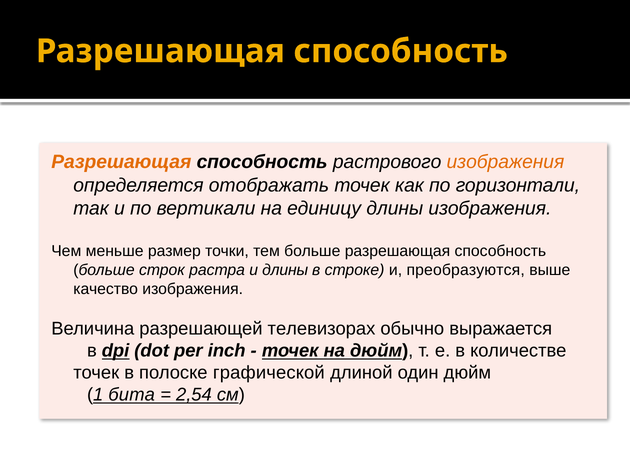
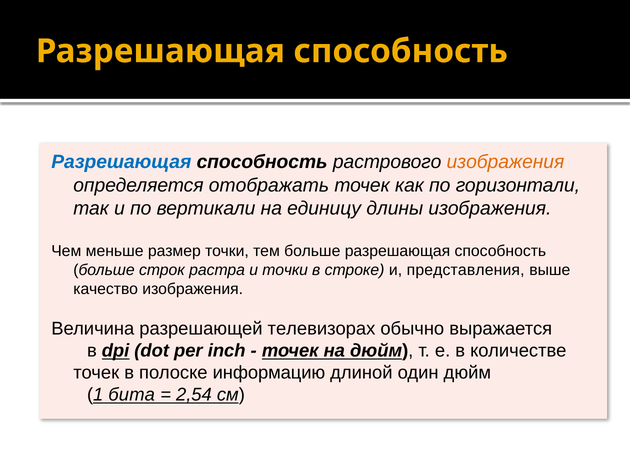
Разрешающая at (121, 162) colour: orange -> blue
и длины: длины -> точки
преобразуются: преобразуются -> представления
графической: графической -> информацию
